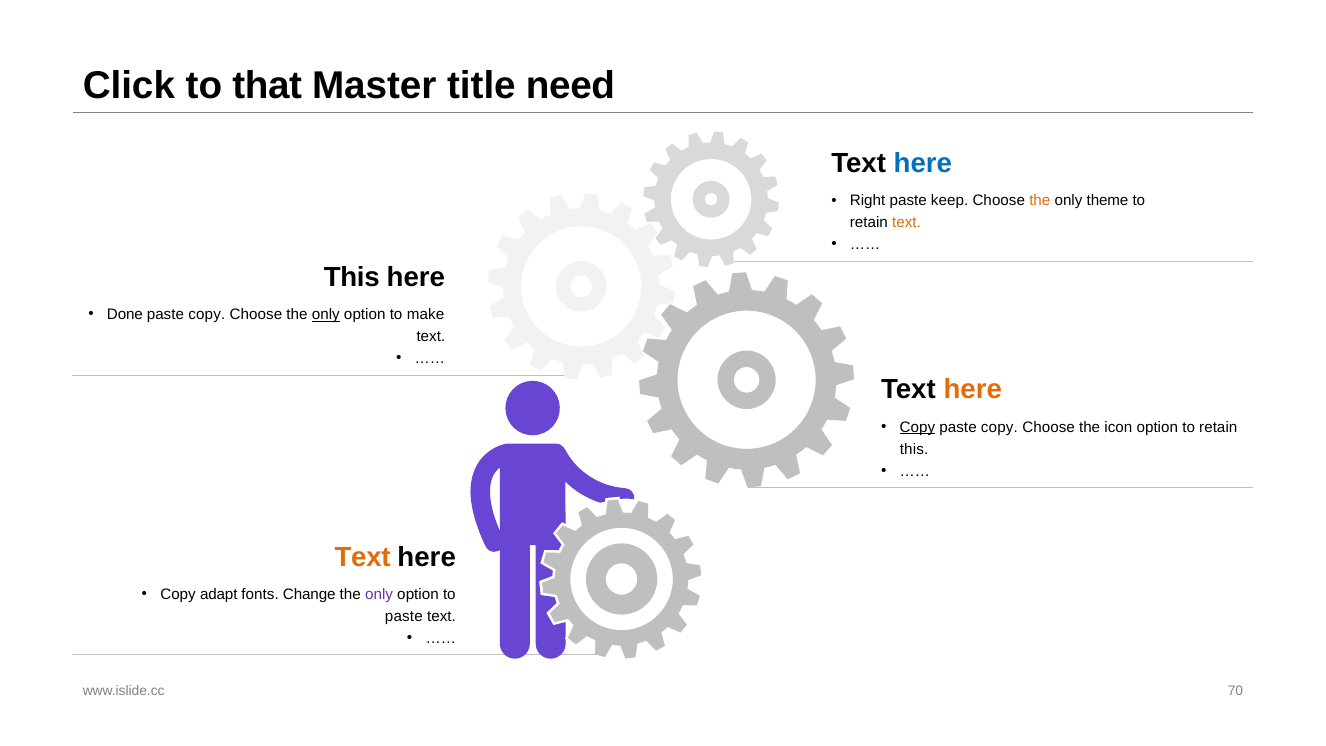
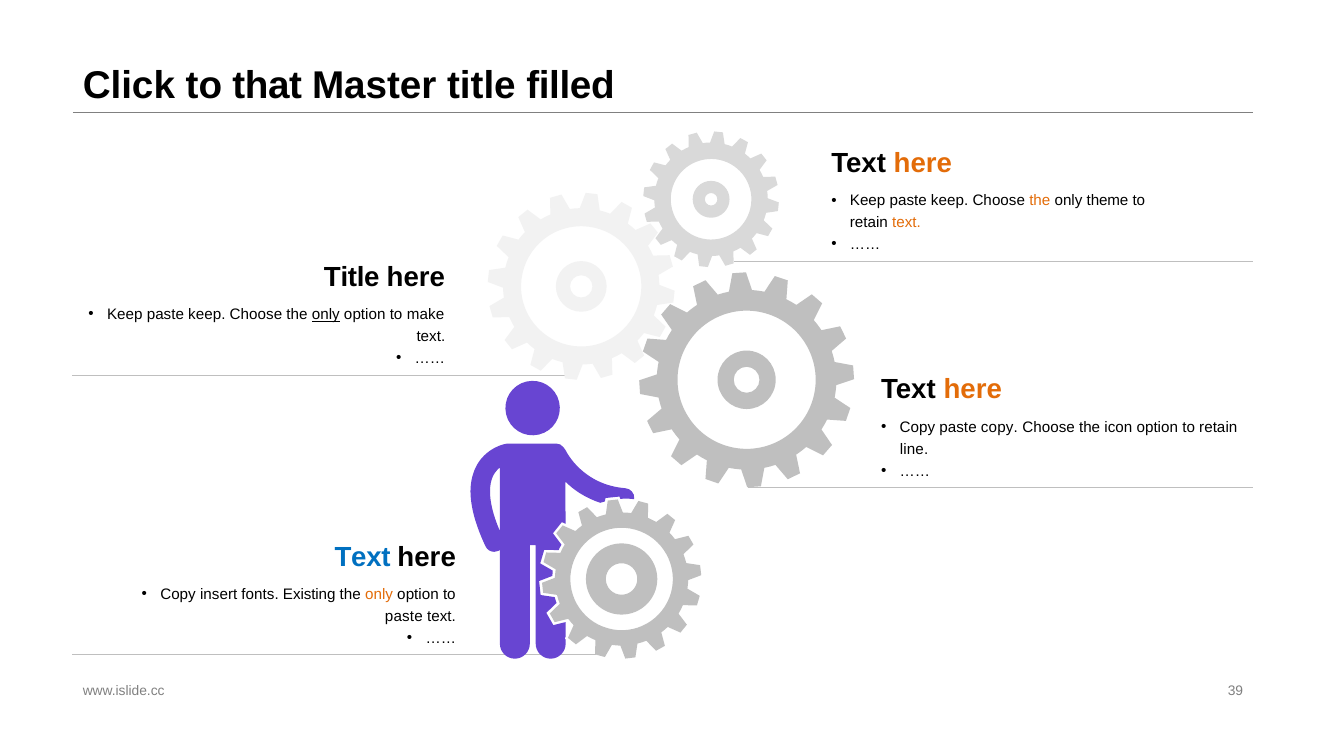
need: need -> filled
here at (923, 163) colour: blue -> orange
Right at (868, 201): Right -> Keep
This at (352, 277): This -> Title
Done at (125, 315): Done -> Keep
copy at (207, 315): copy -> keep
Copy at (917, 427) underline: present -> none
this at (914, 449): this -> line
Text at (363, 557) colour: orange -> blue
adapt: adapt -> insert
Change: Change -> Existing
only at (379, 594) colour: purple -> orange
70: 70 -> 39
